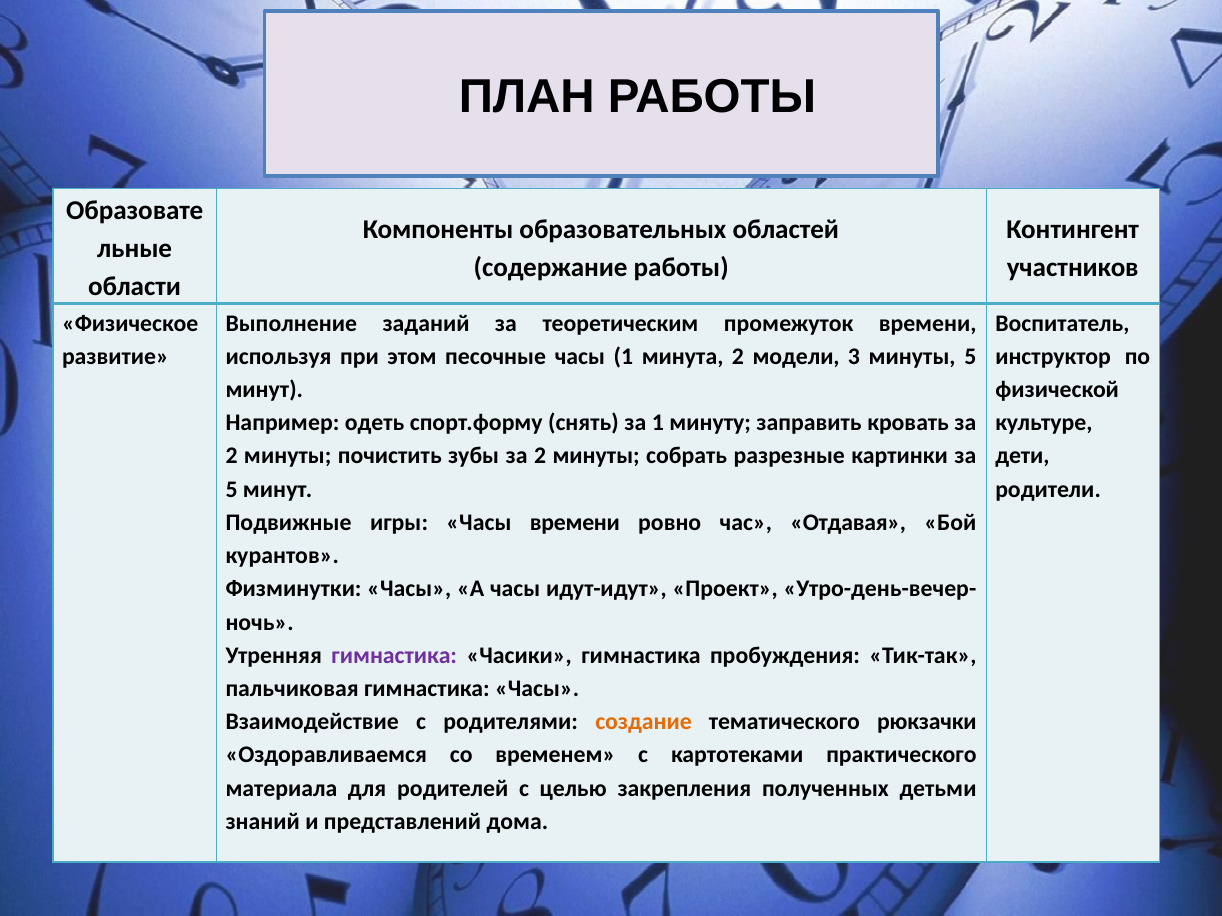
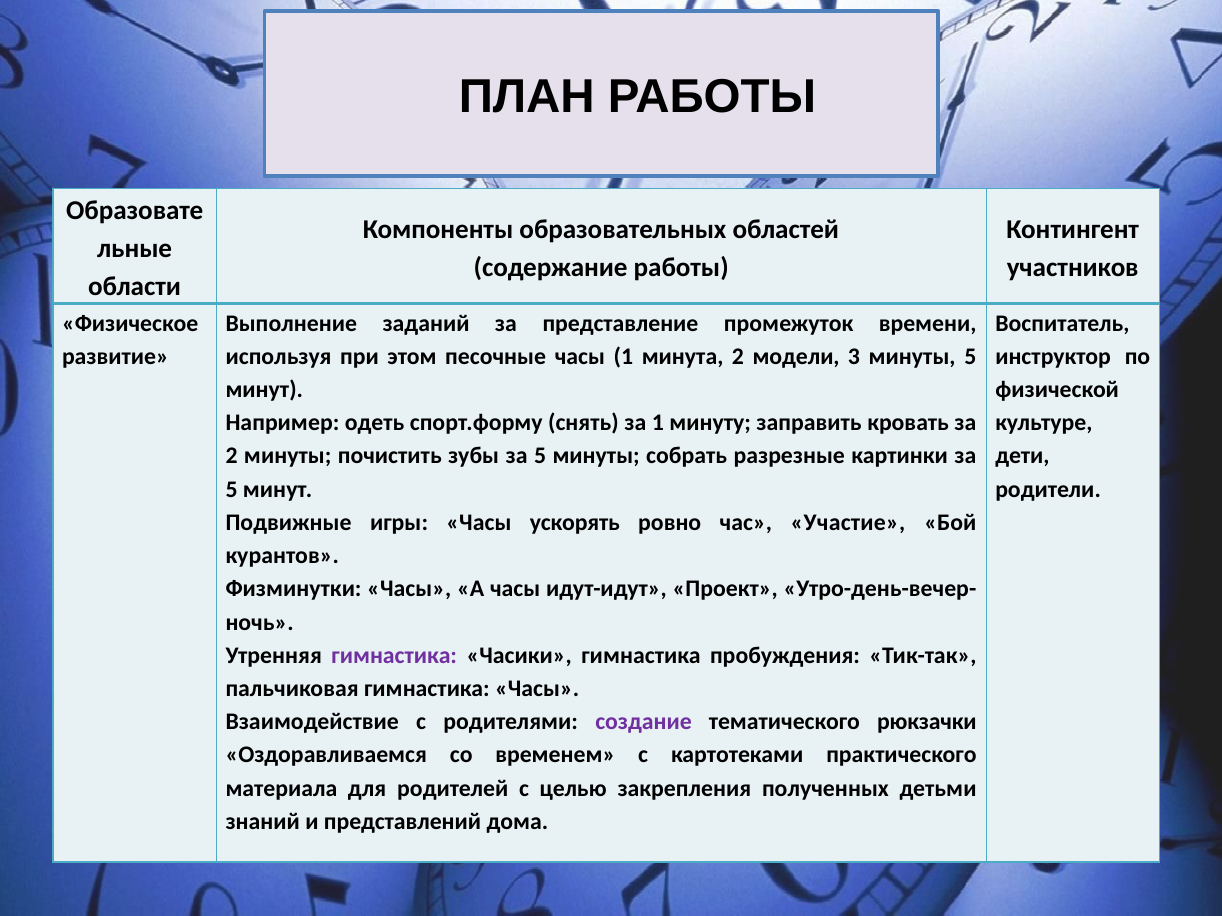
теоретическим: теоретическим -> представление
зубы за 2: 2 -> 5
Часы времени: времени -> ускорять
Отдавая: Отдавая -> Участие
создание colour: orange -> purple
